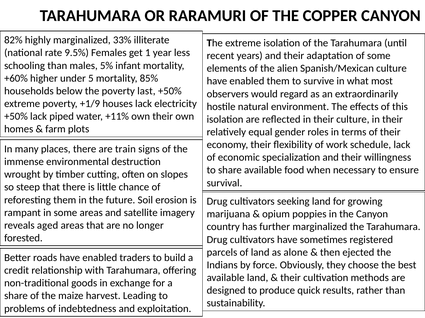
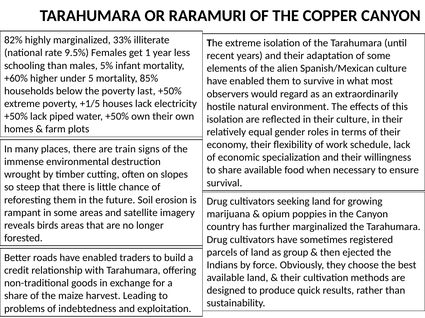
+1/9: +1/9 -> +1/5
water +11%: +11% -> +50%
aged: aged -> birds
alone: alone -> group
